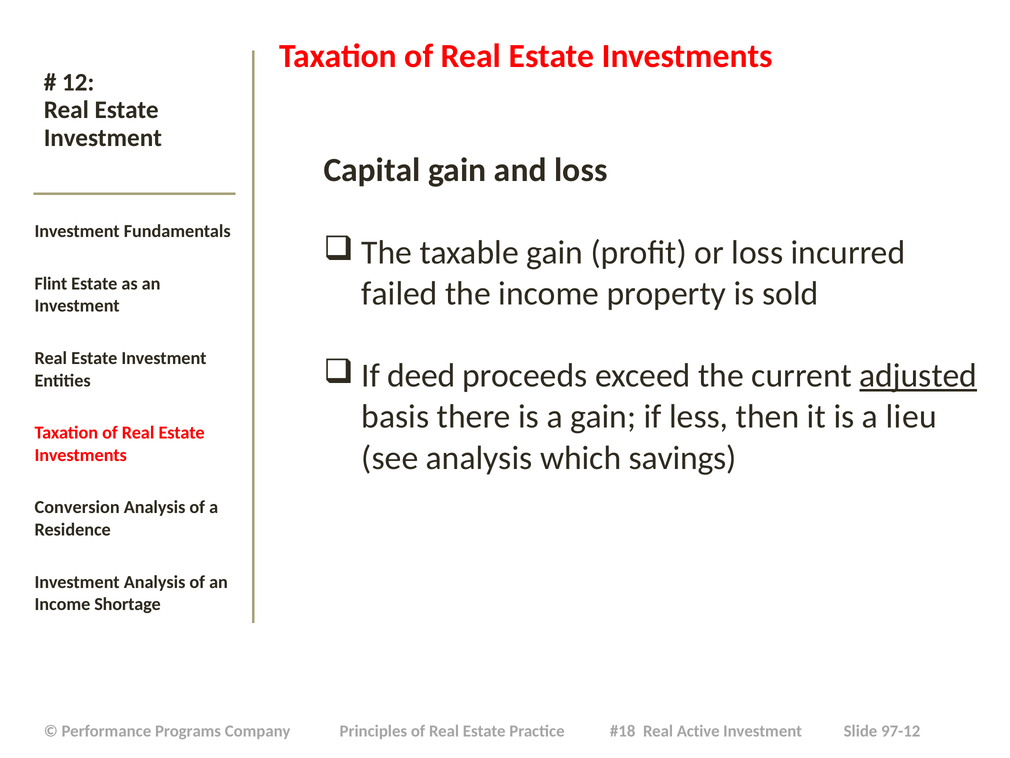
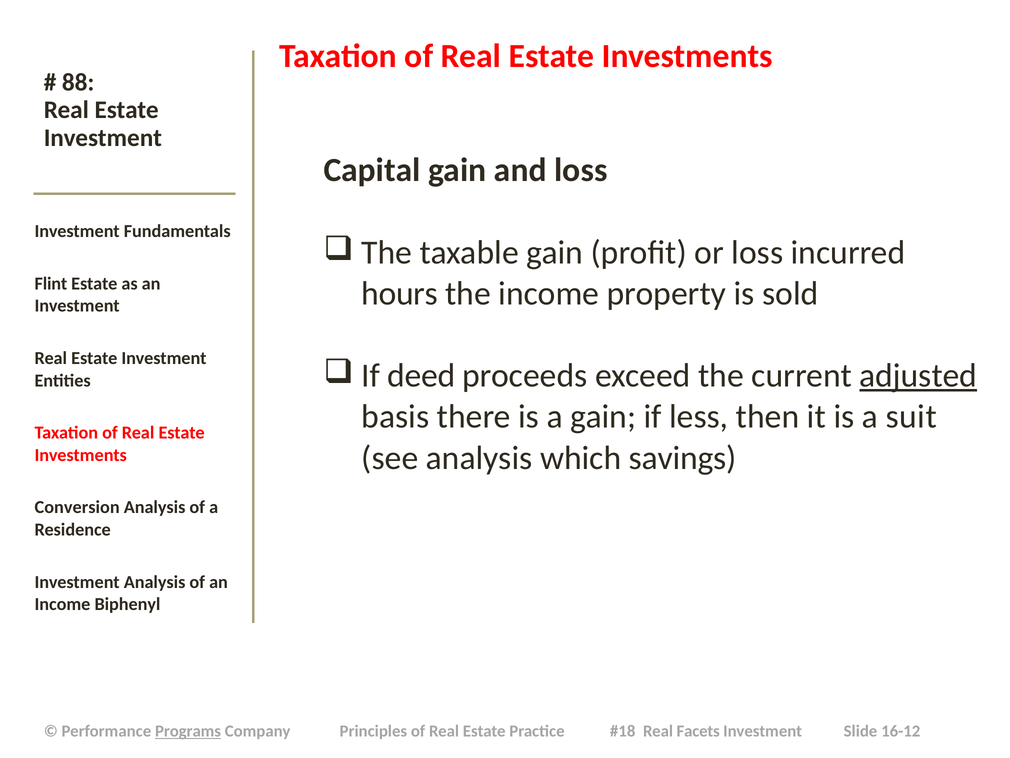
12: 12 -> 88
failed: failed -> hours
lieu: lieu -> suit
Shortage: Shortage -> Biphenyl
Programs underline: none -> present
Active: Active -> Facets
97-12: 97-12 -> 16-12
